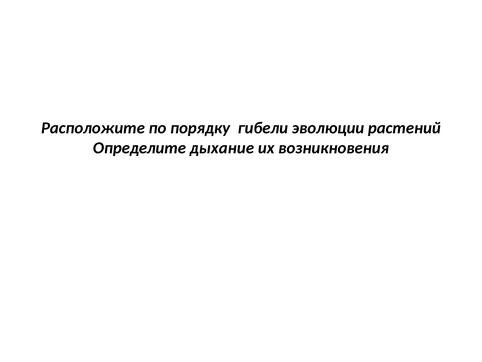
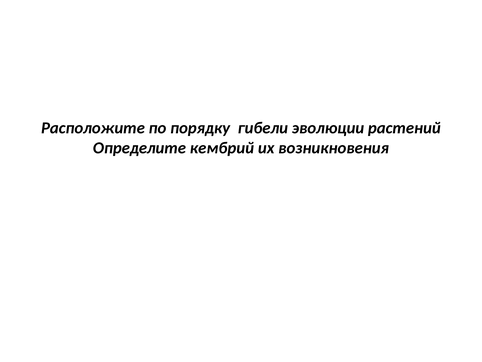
дыхание: дыхание -> кембрий
